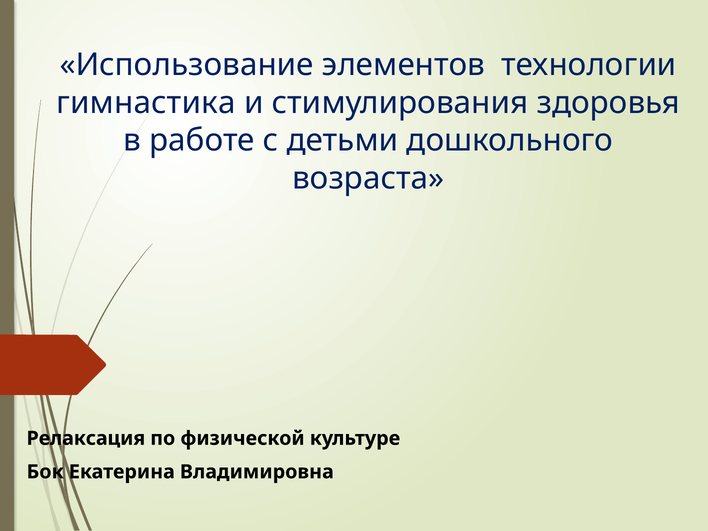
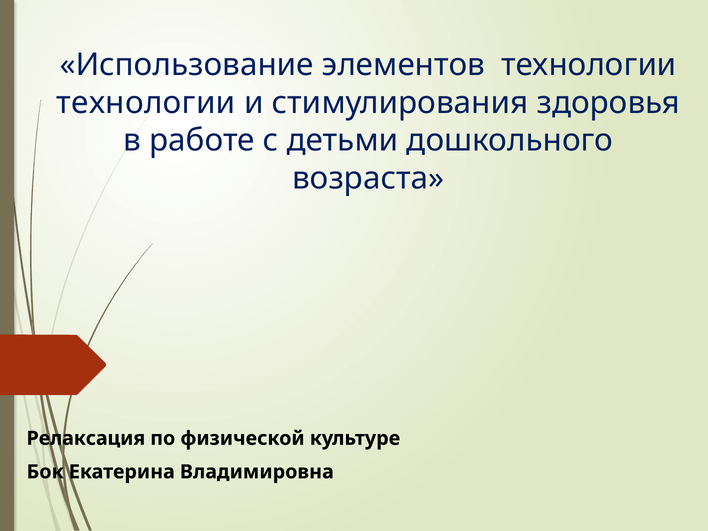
гимнастика at (146, 103): гимнастика -> технологии
